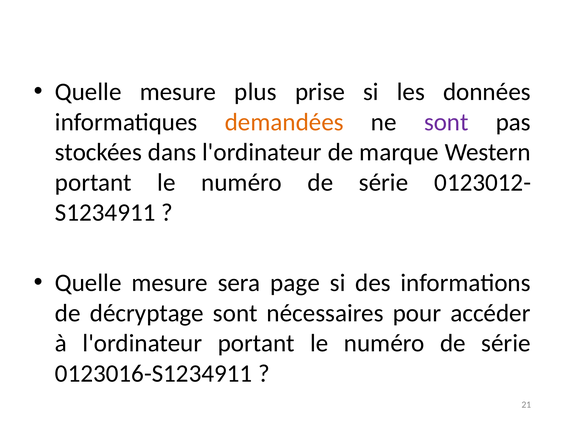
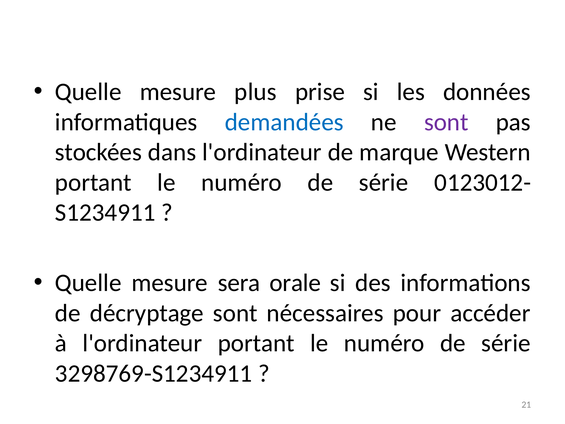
demandées colour: orange -> blue
page: page -> orale
0123016-S1234911: 0123016-S1234911 -> 3298769-S1234911
